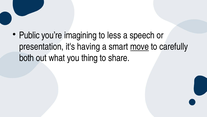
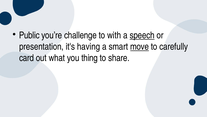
imagining: imagining -> challenge
less: less -> with
speech underline: none -> present
both: both -> card
